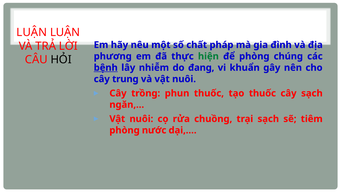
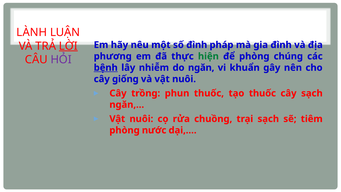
LUẬN at (32, 32): LUẬN -> LÀNH
LỜI underline: none -> present
số chất: chất -> đình
HỎI colour: black -> purple
đang: đang -> ngăn
trung: trung -> giống
